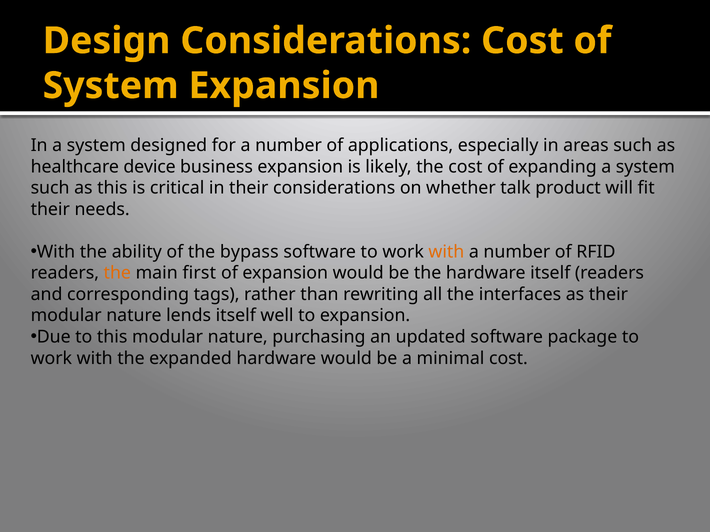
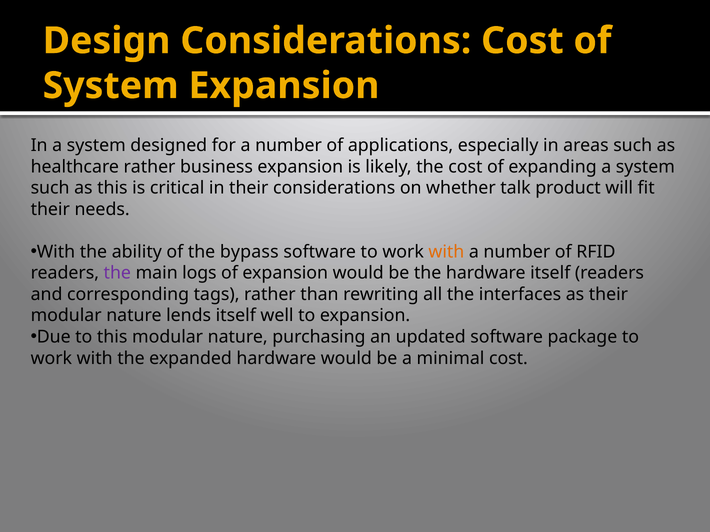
healthcare device: device -> rather
the at (117, 273) colour: orange -> purple
first: first -> logs
